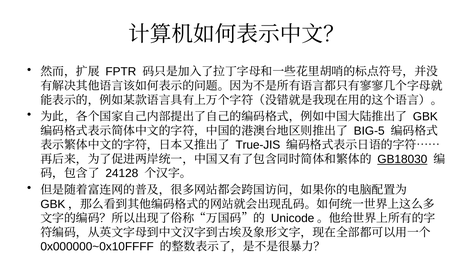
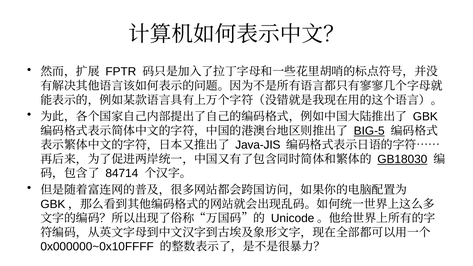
BIG-5 underline: none -> present
True-JIS: True-JIS -> Java-JIS
24128: 24128 -> 84714
